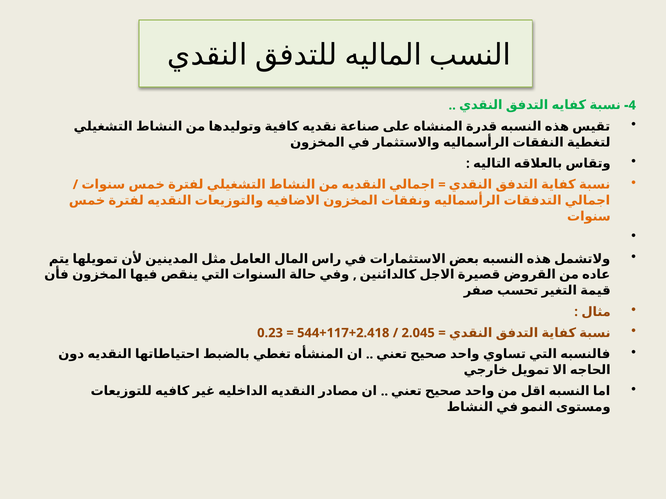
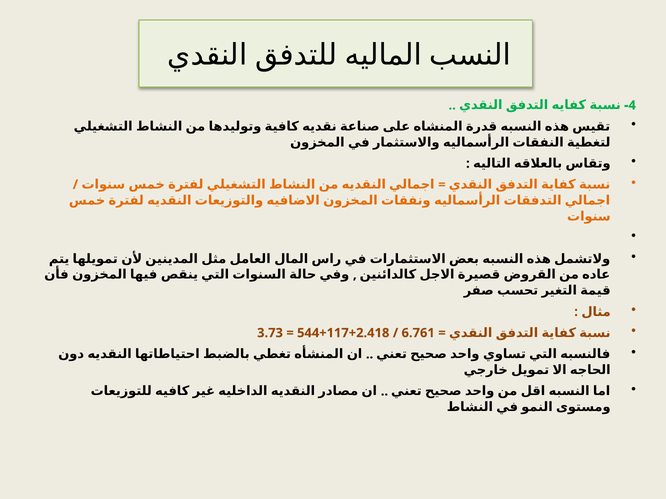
0.23: 0.23 -> 3.73
2.045: 2.045 -> 6.761
